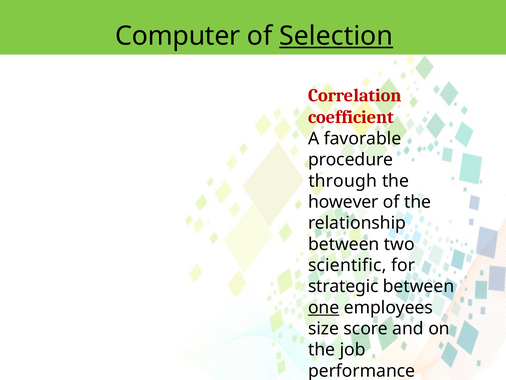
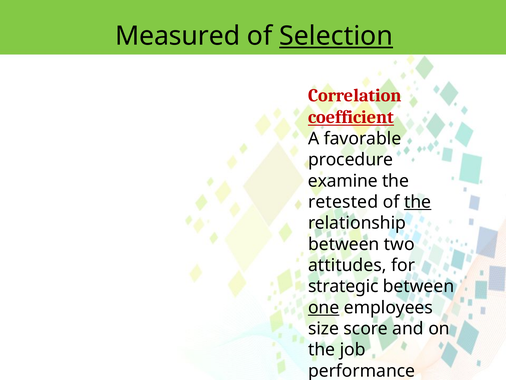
Computer: Computer -> Measured
coefficient underline: none -> present
through: through -> examine
however: however -> retested
the at (418, 202) underline: none -> present
scientific: scientific -> attitudes
